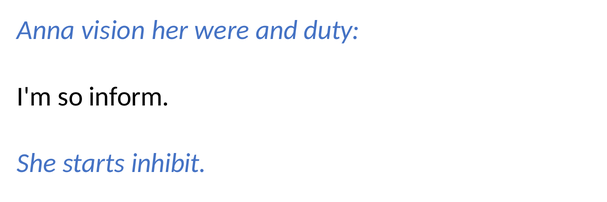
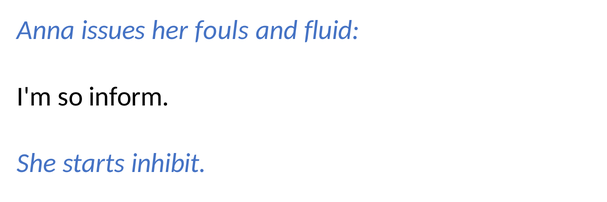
vision: vision -> issues
were: were -> fouls
duty: duty -> fluid
